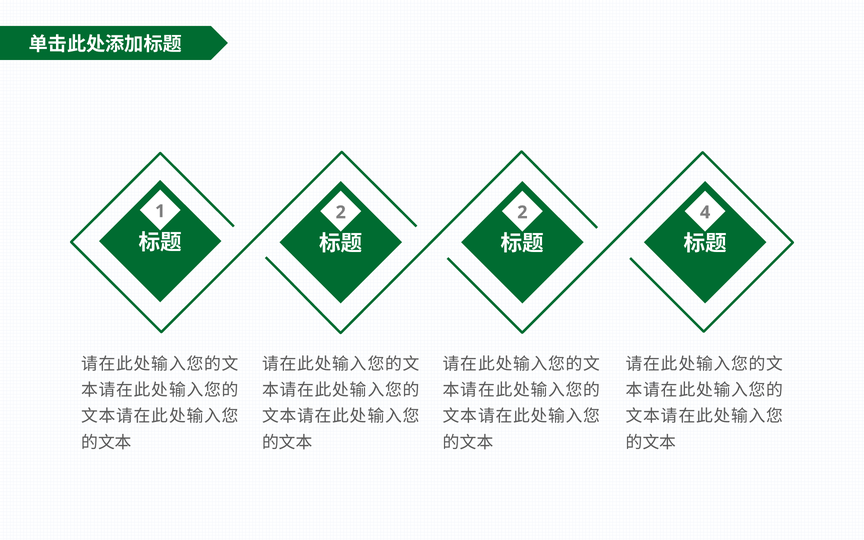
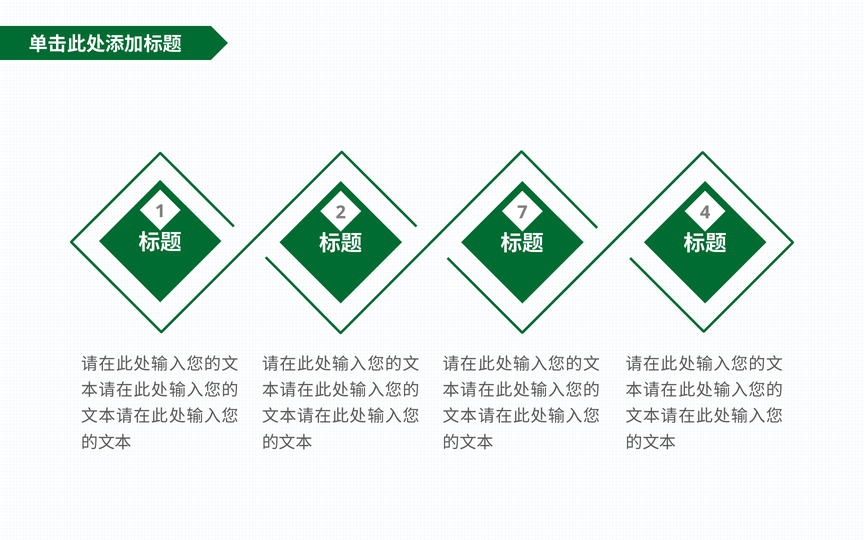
2 2: 2 -> 7
